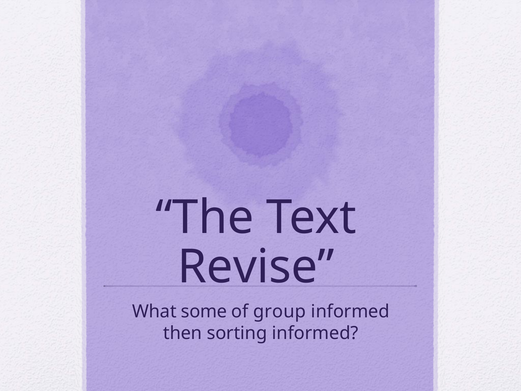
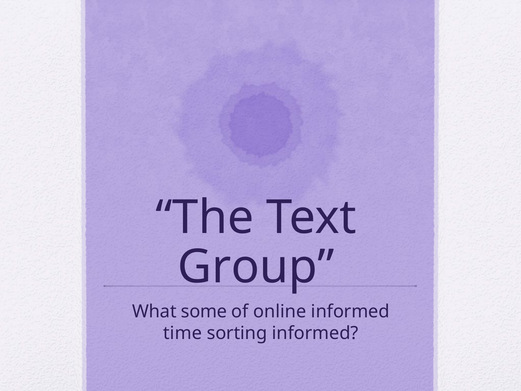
Revise: Revise -> Group
group: group -> online
then: then -> time
